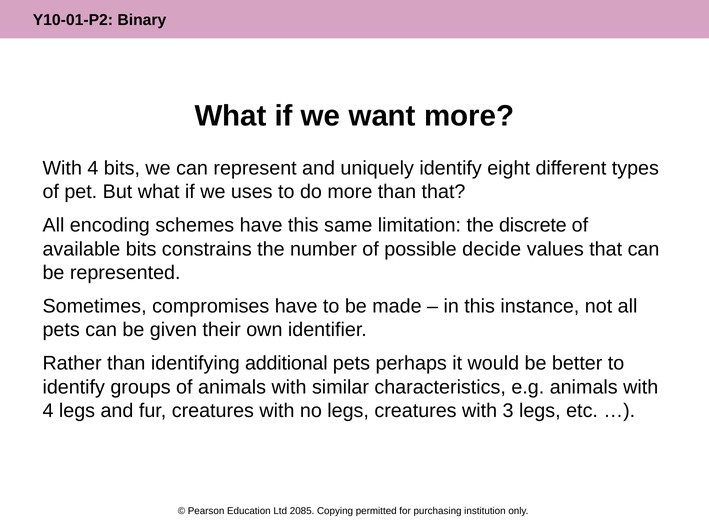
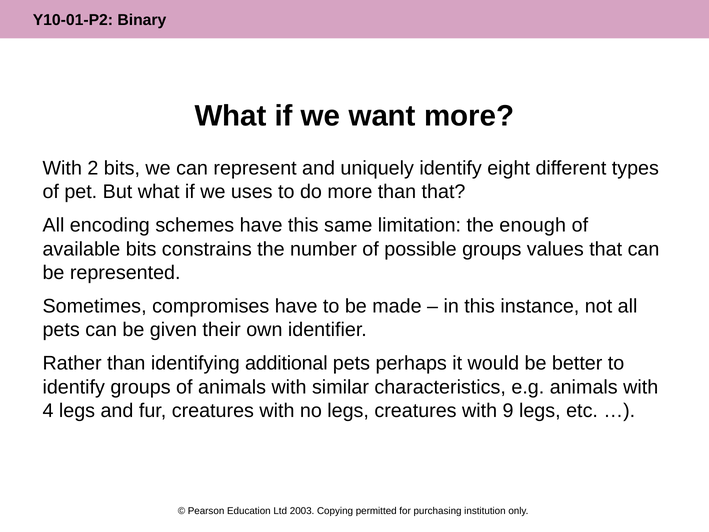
4 at (93, 168): 4 -> 2
discrete: discrete -> enough
possible decide: decide -> groups
3: 3 -> 9
2085: 2085 -> 2003
